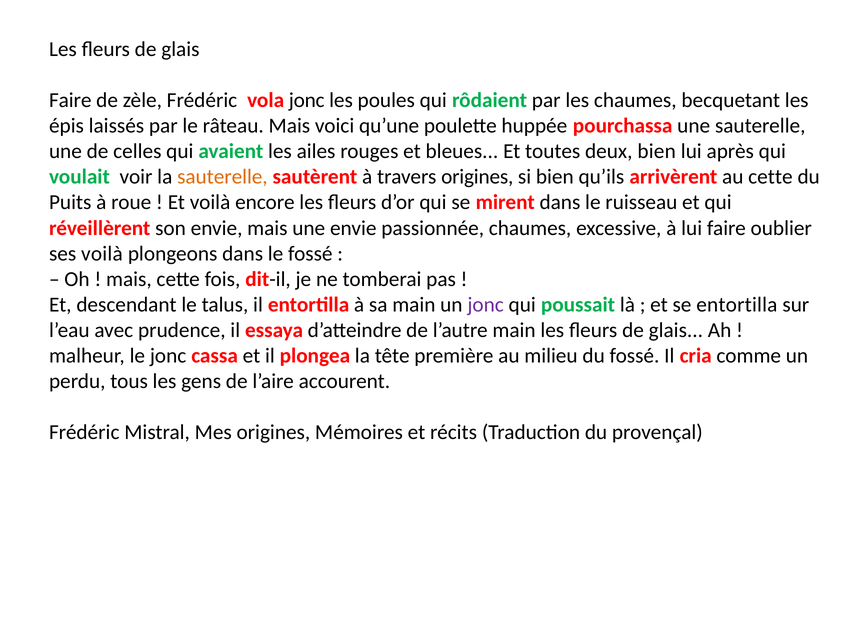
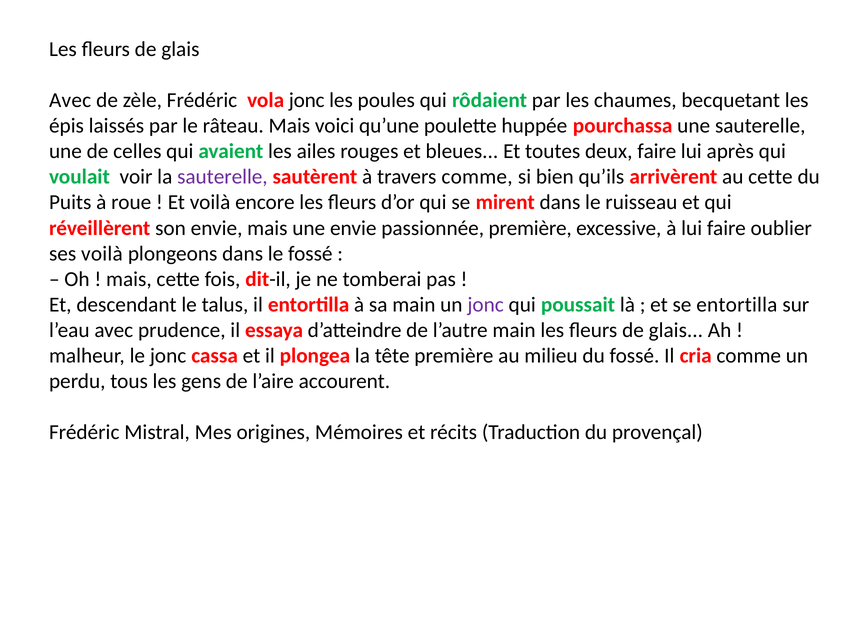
Faire at (70, 100): Faire -> Avec
deux bien: bien -> faire
sauterelle at (222, 177) colour: orange -> purple
travers origines: origines -> comme
passionnée chaumes: chaumes -> première
